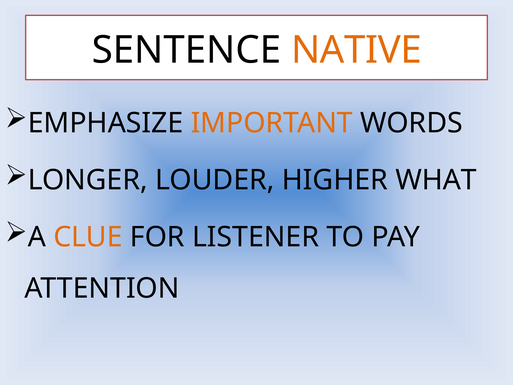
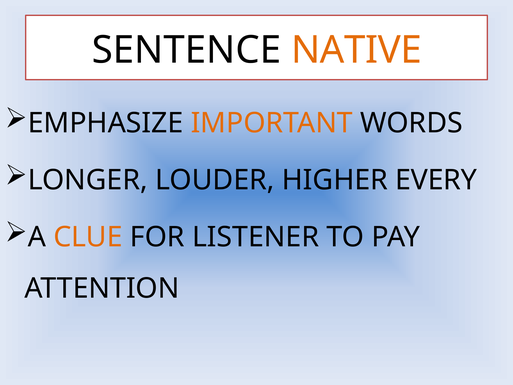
WHAT: WHAT -> EVERY
